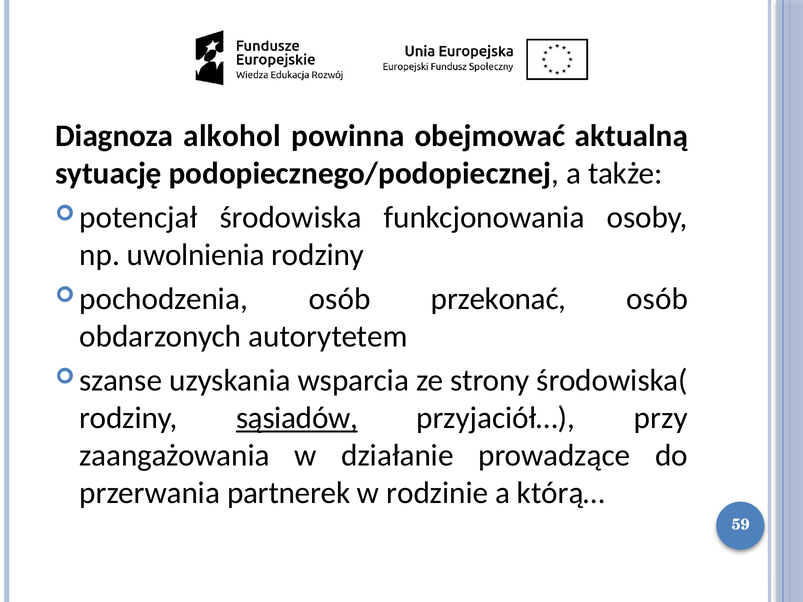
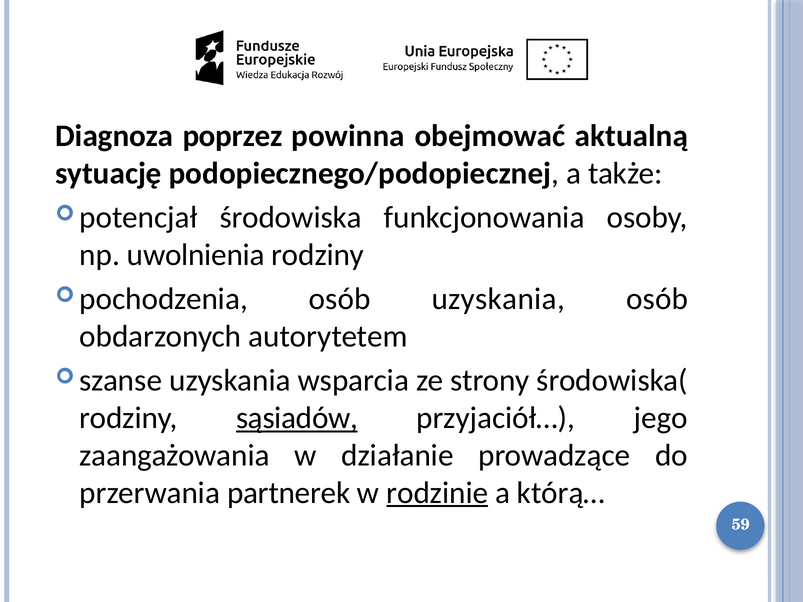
alkohol: alkohol -> poprzez
osób przekonać: przekonać -> uzyskania
przy: przy -> jego
rodzinie underline: none -> present
